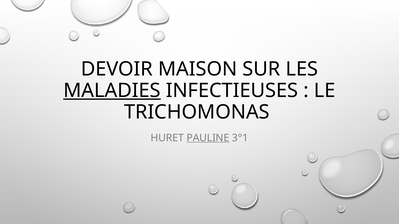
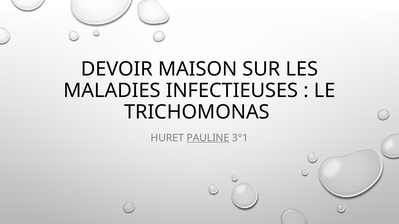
MALADIES underline: present -> none
